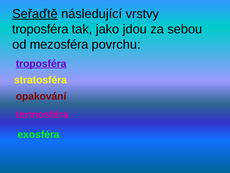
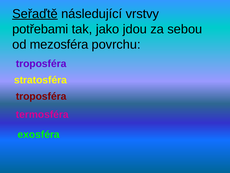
troposféra at (40, 29): troposféra -> potřebami
troposféra at (41, 63) underline: present -> none
opakování at (41, 96): opakování -> troposféra
